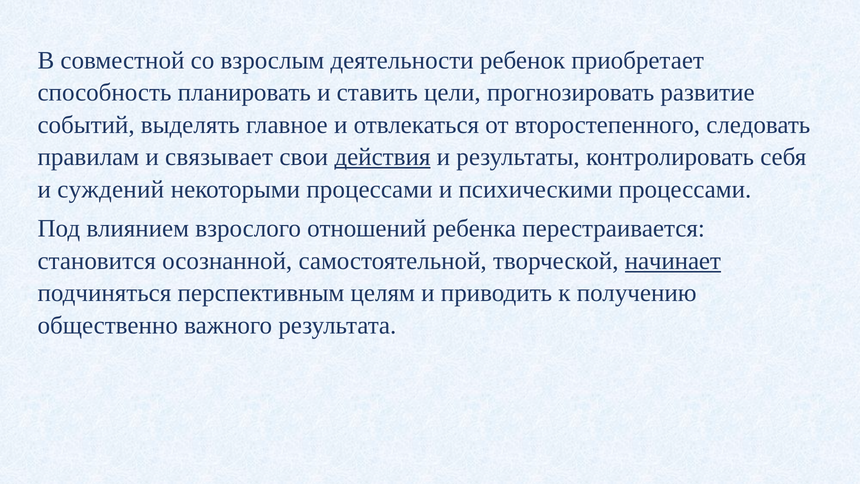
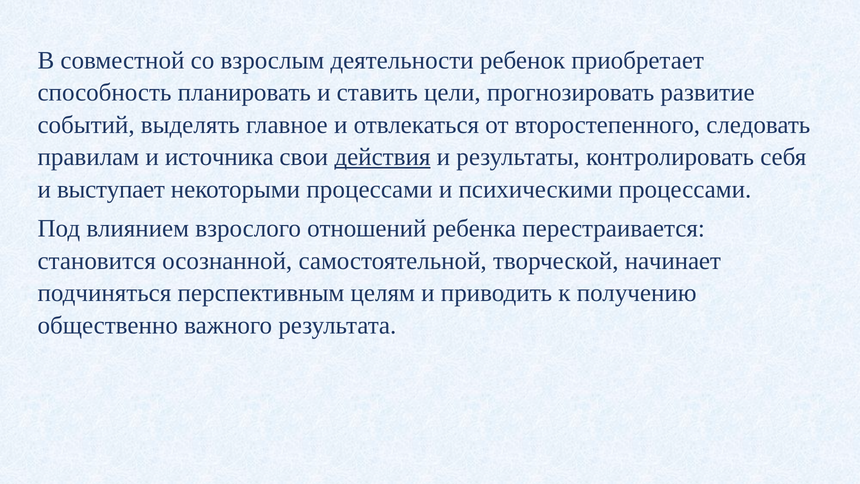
связывает: связывает -> источника
суждений: суждений -> выступает
начинает underline: present -> none
